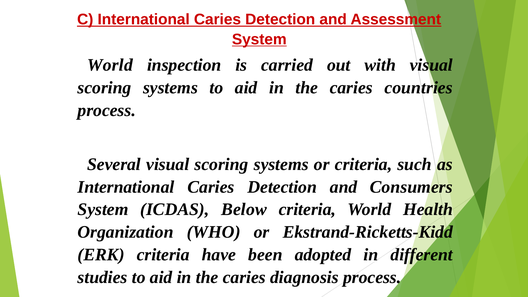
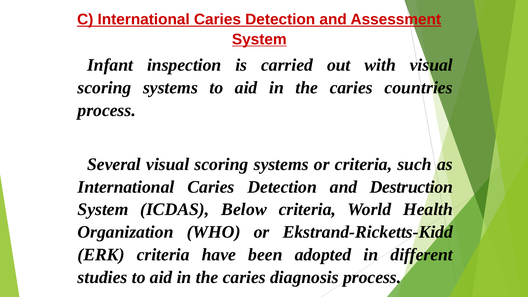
World at (110, 65): World -> Infant
Consumers: Consumers -> Destruction
